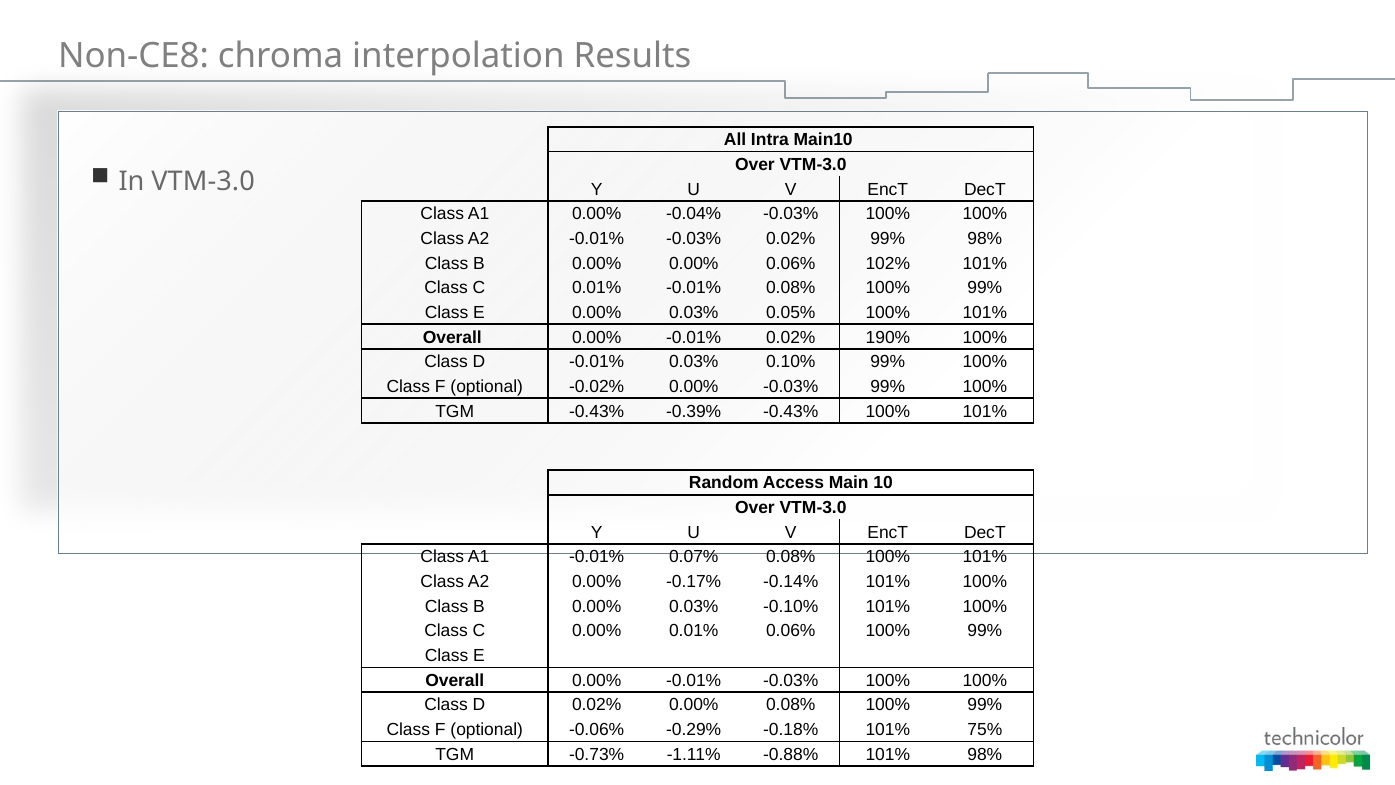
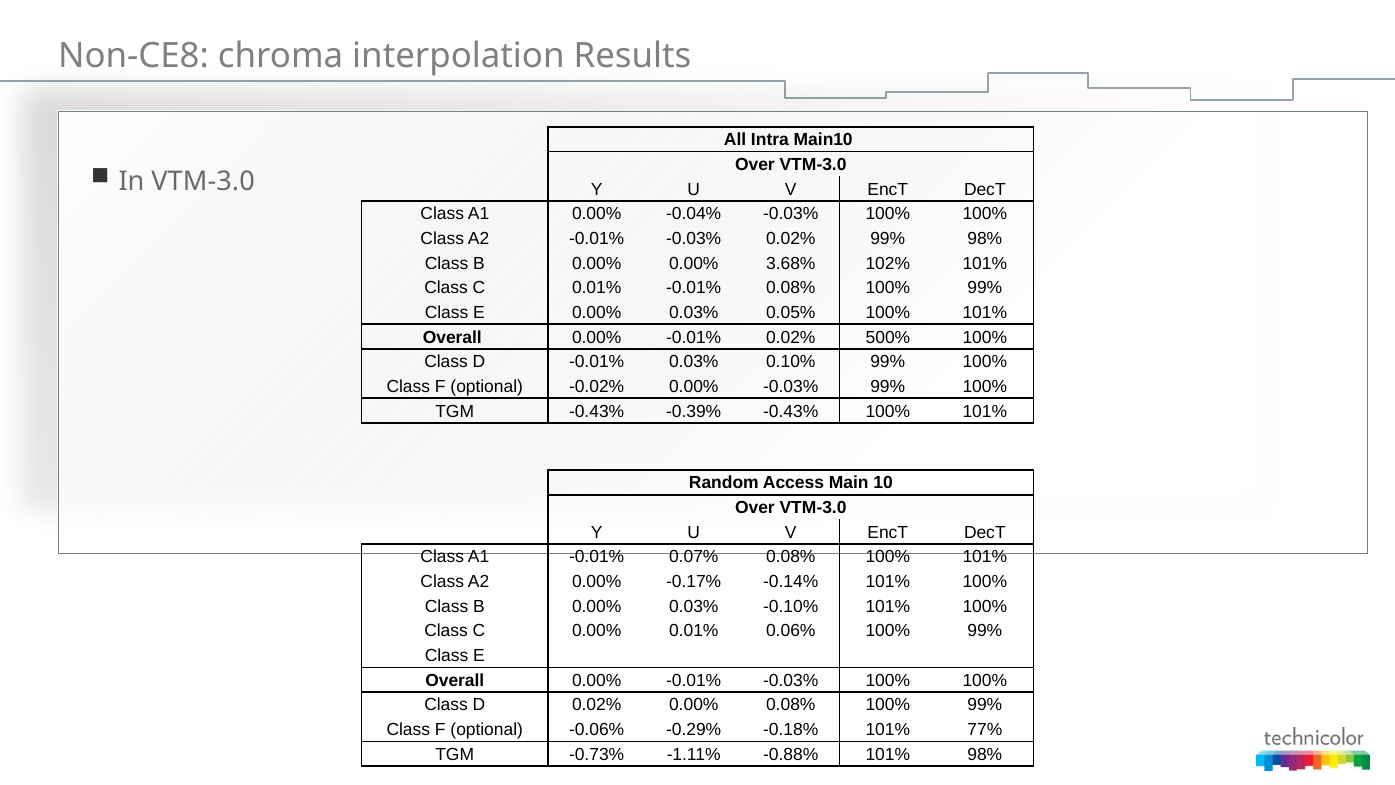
0.00% 0.06%: 0.06% -> 3.68%
190%: 190% -> 500%
75%: 75% -> 77%
